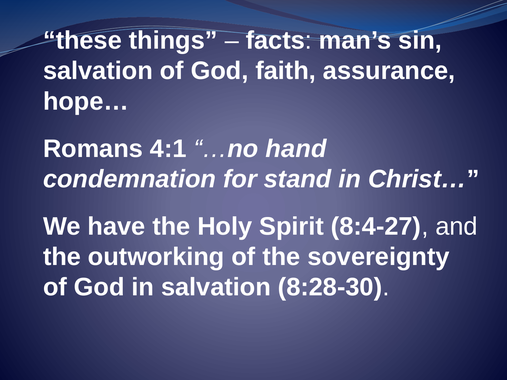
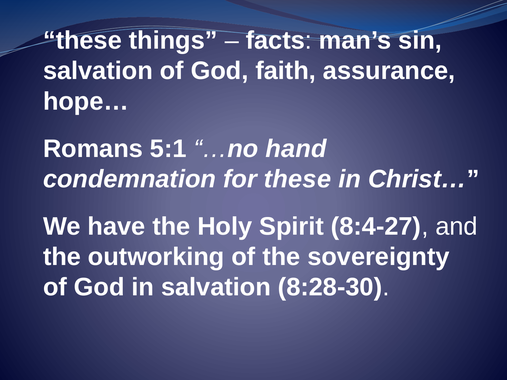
4:1: 4:1 -> 5:1
for stand: stand -> these
